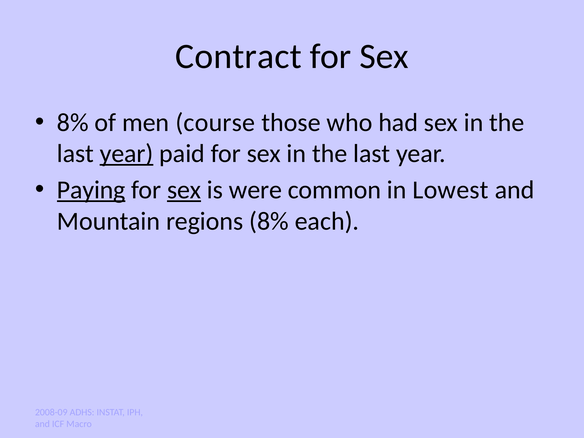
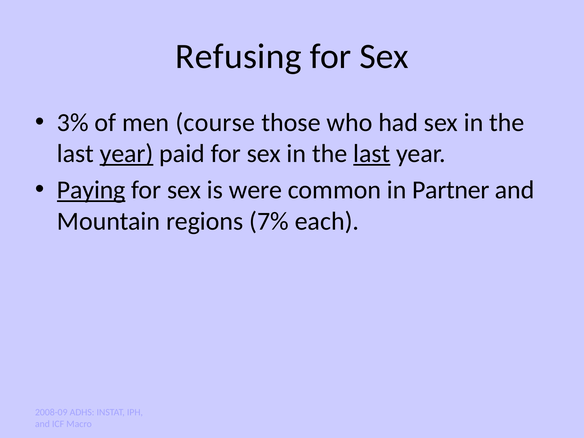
Contract: Contract -> Refusing
8% at (73, 123): 8% -> 3%
last at (372, 154) underline: none -> present
sex at (184, 190) underline: present -> none
Lowest: Lowest -> Partner
regions 8%: 8% -> 7%
